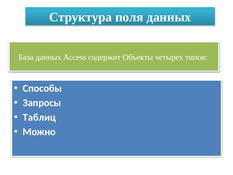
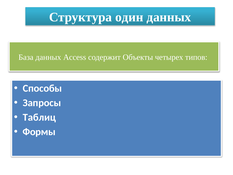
поля: поля -> один
Можно: Можно -> Формы
